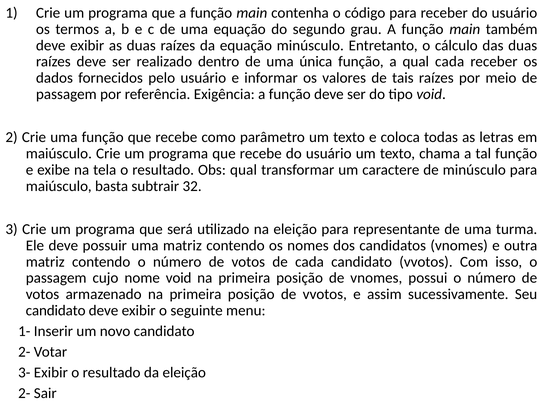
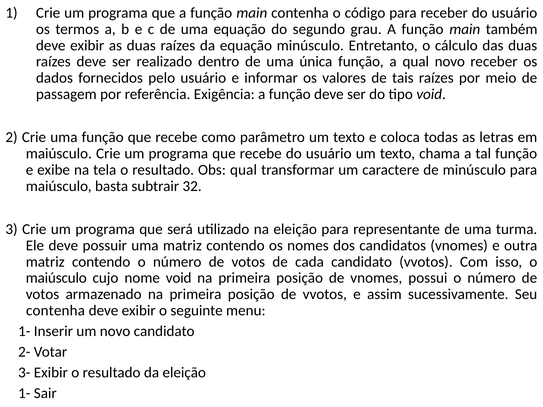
qual cada: cada -> novo
passagem at (56, 278): passagem -> maiúsculo
candidato at (56, 311): candidato -> contenha
2- at (24, 393): 2- -> 1-
